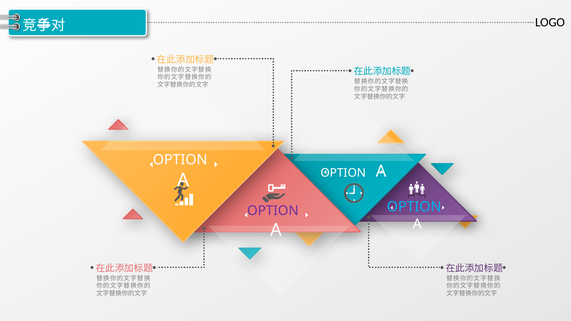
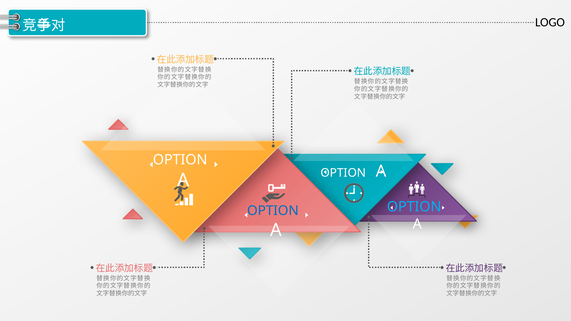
OPTION at (273, 211) colour: purple -> blue
